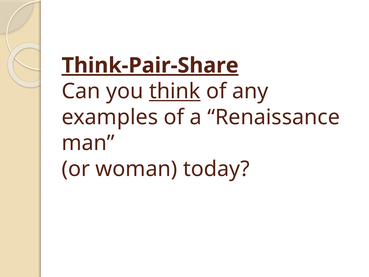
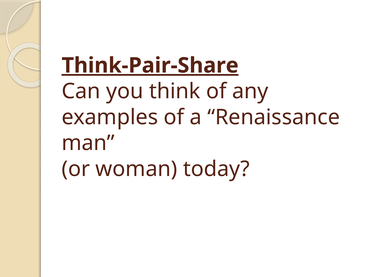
think underline: present -> none
